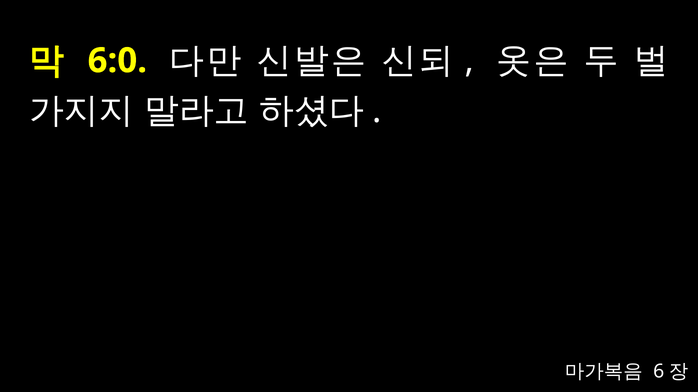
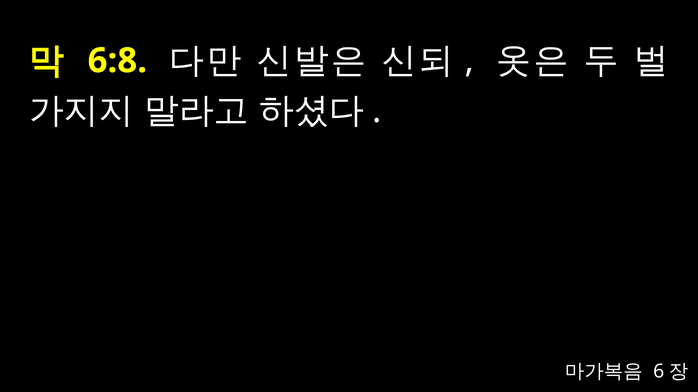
6:0: 6:0 -> 6:8
